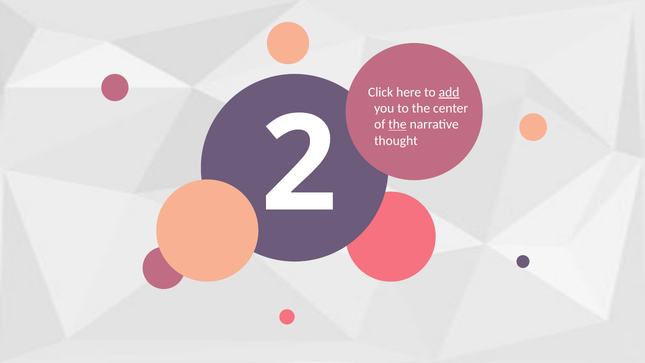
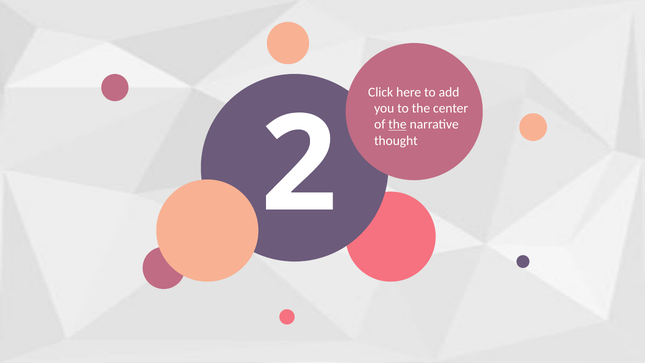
add underline: present -> none
